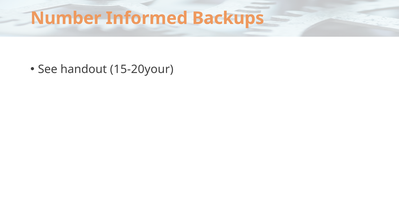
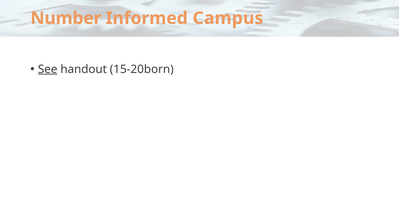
Backups: Backups -> Campus
See underline: none -> present
15-20your: 15-20your -> 15-20born
